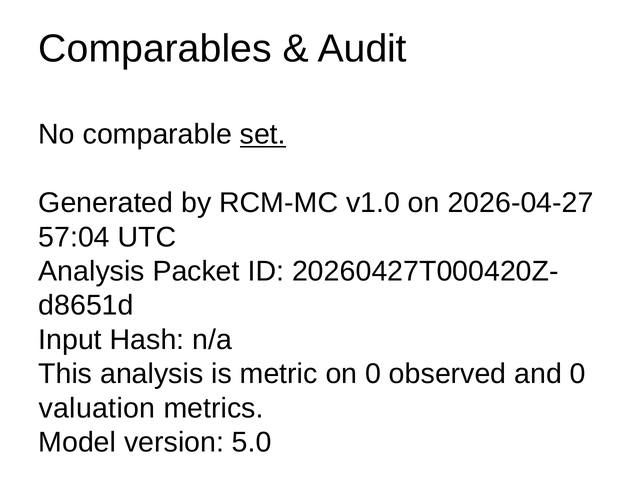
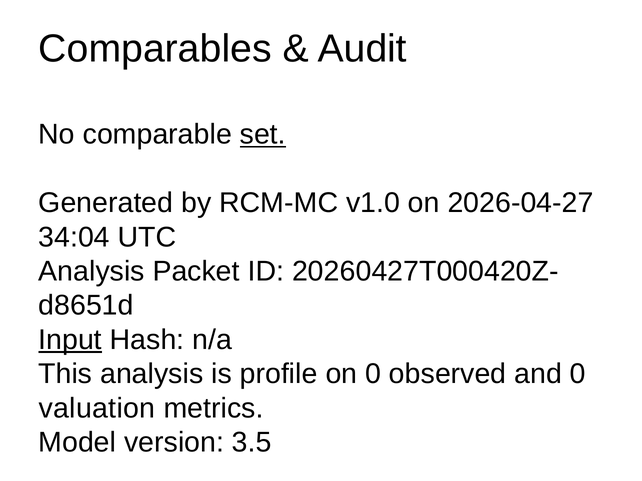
57:04: 57:04 -> 34:04
Input underline: none -> present
metric: metric -> profile
5.0: 5.0 -> 3.5
